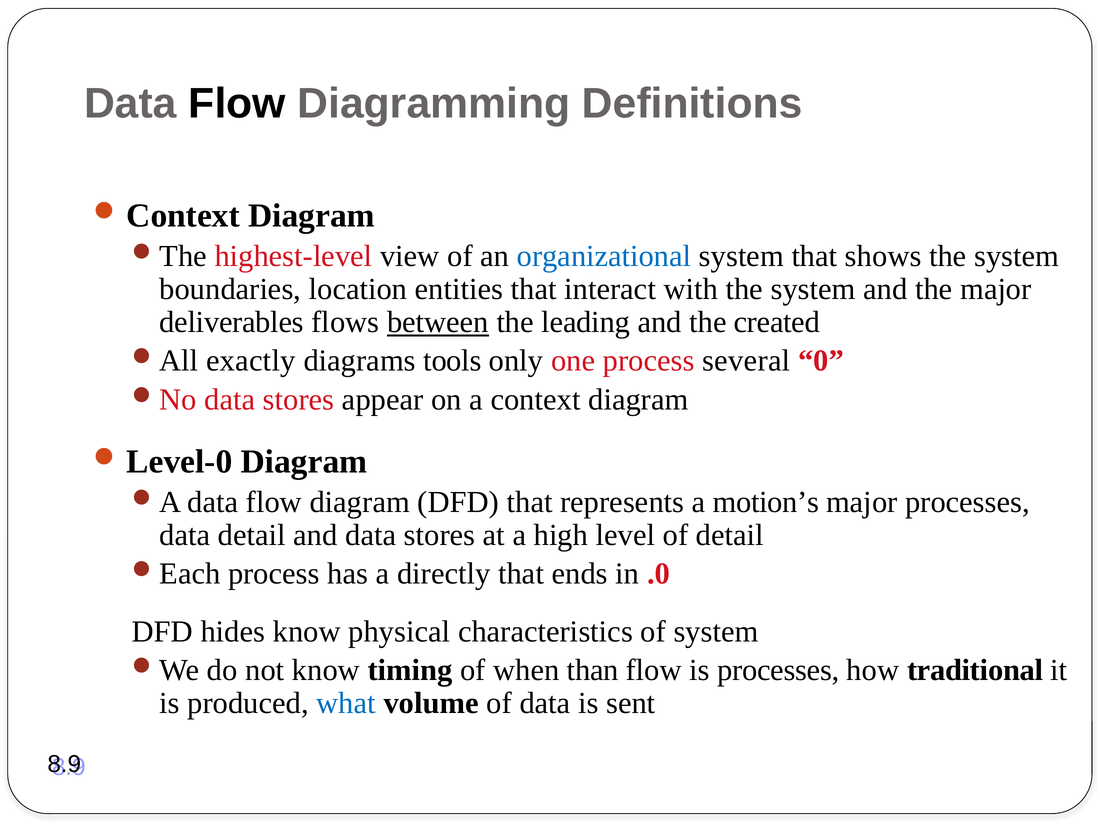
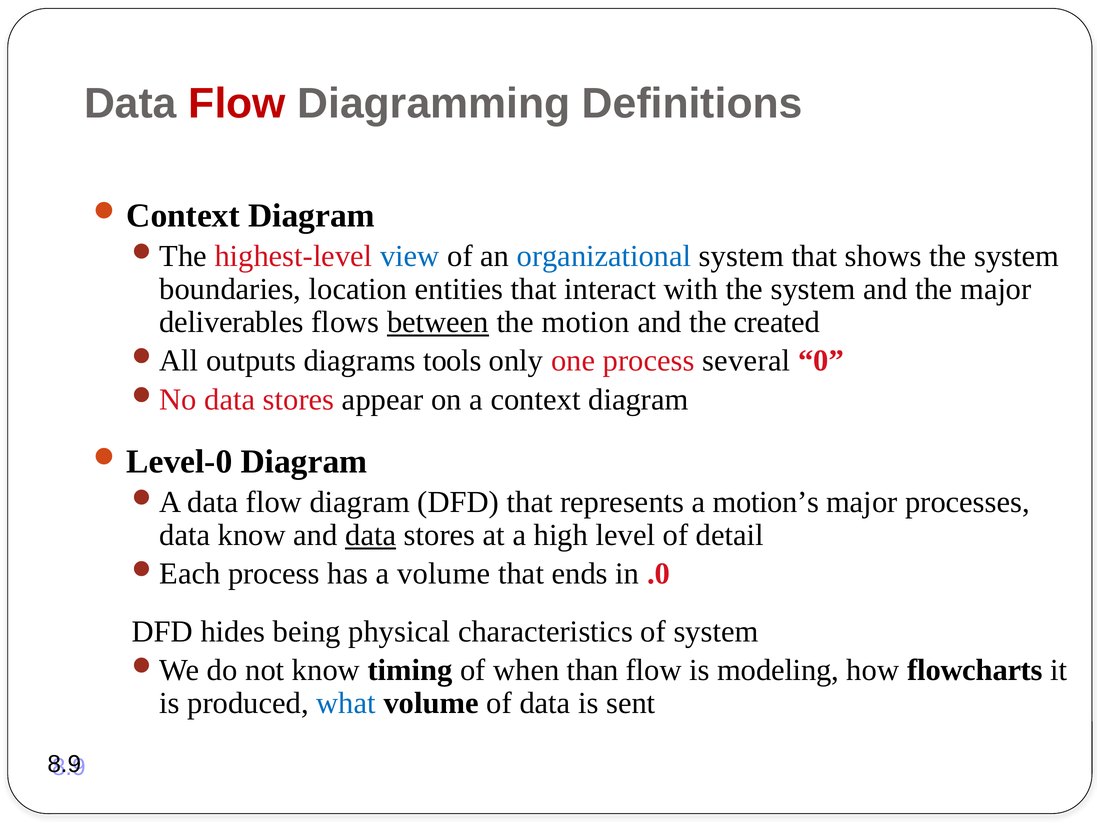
Flow at (237, 104) colour: black -> red
view colour: black -> blue
leading: leading -> motion
exactly: exactly -> outputs
data detail: detail -> know
data at (371, 535) underline: none -> present
a directly: directly -> volume
hides know: know -> being
is processes: processes -> modeling
traditional: traditional -> flowcharts
